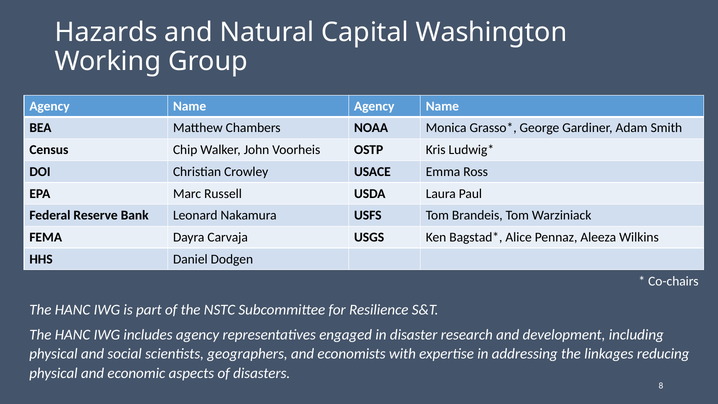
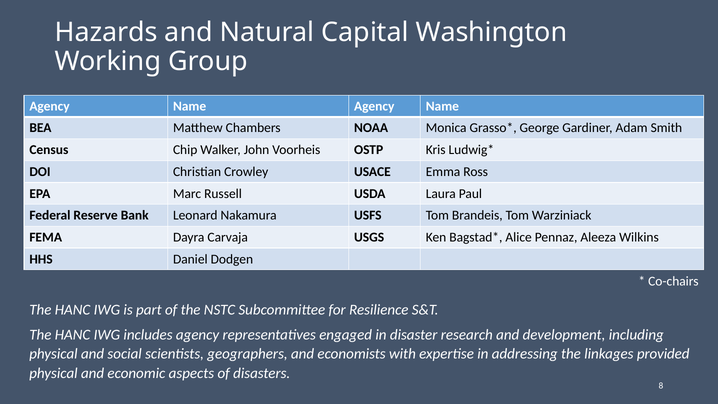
reducing: reducing -> provided
